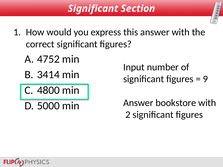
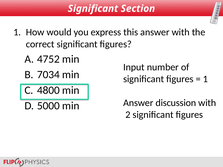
3414: 3414 -> 7034
9 at (205, 79): 9 -> 1
bookstore: bookstore -> discussion
